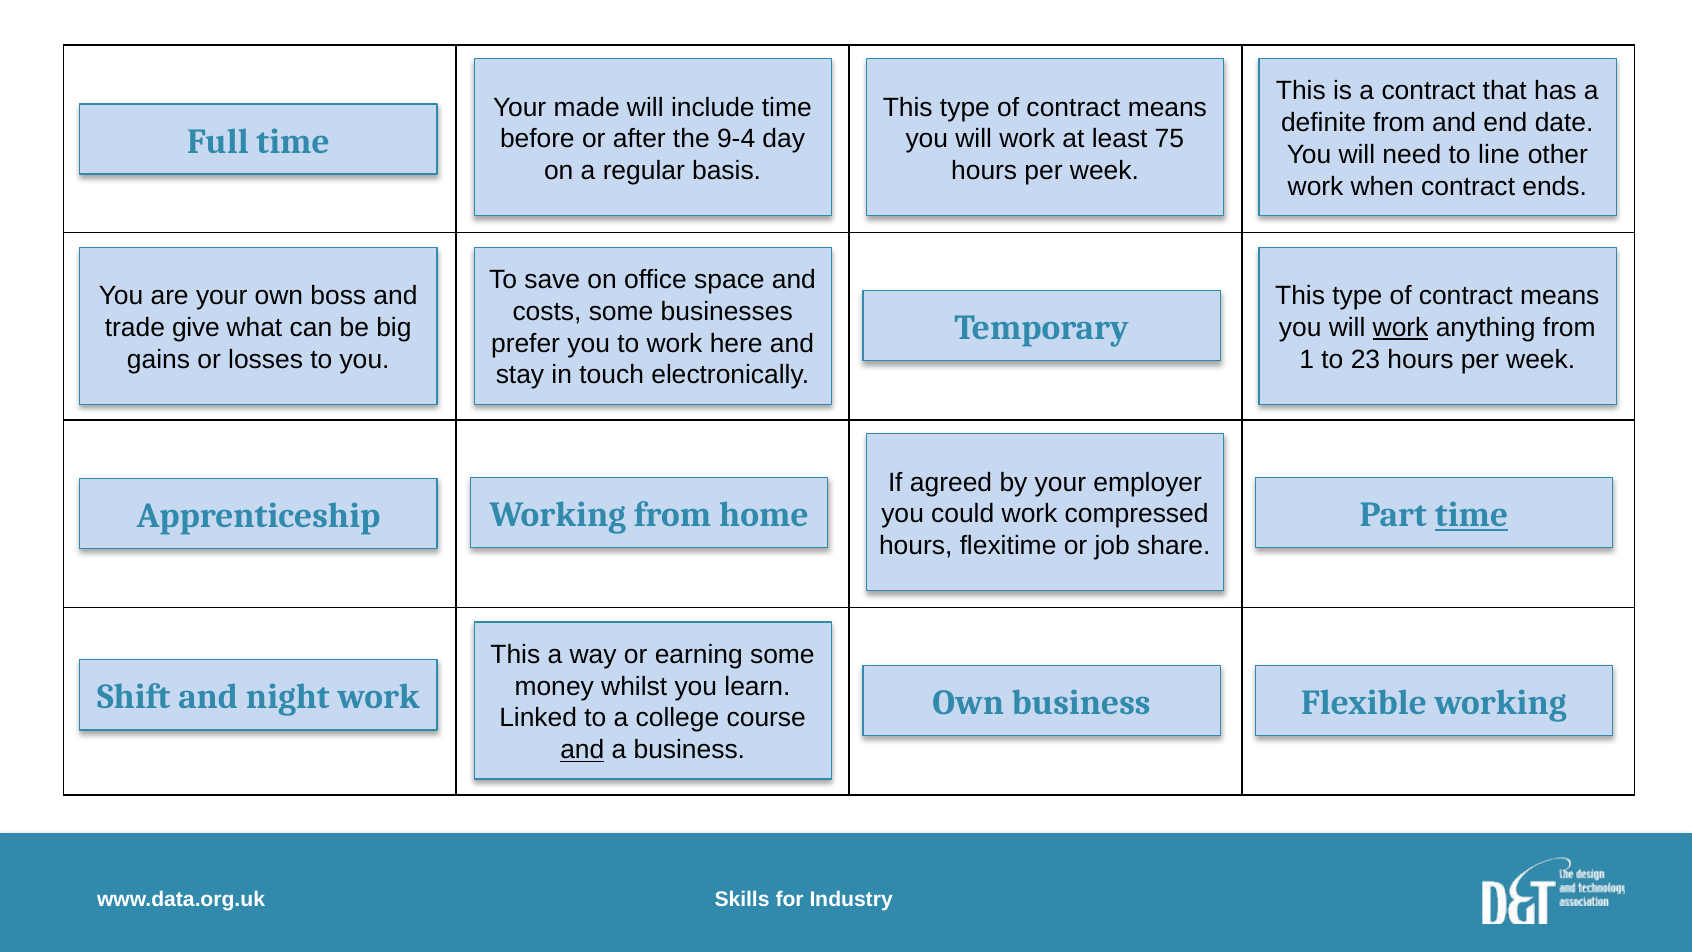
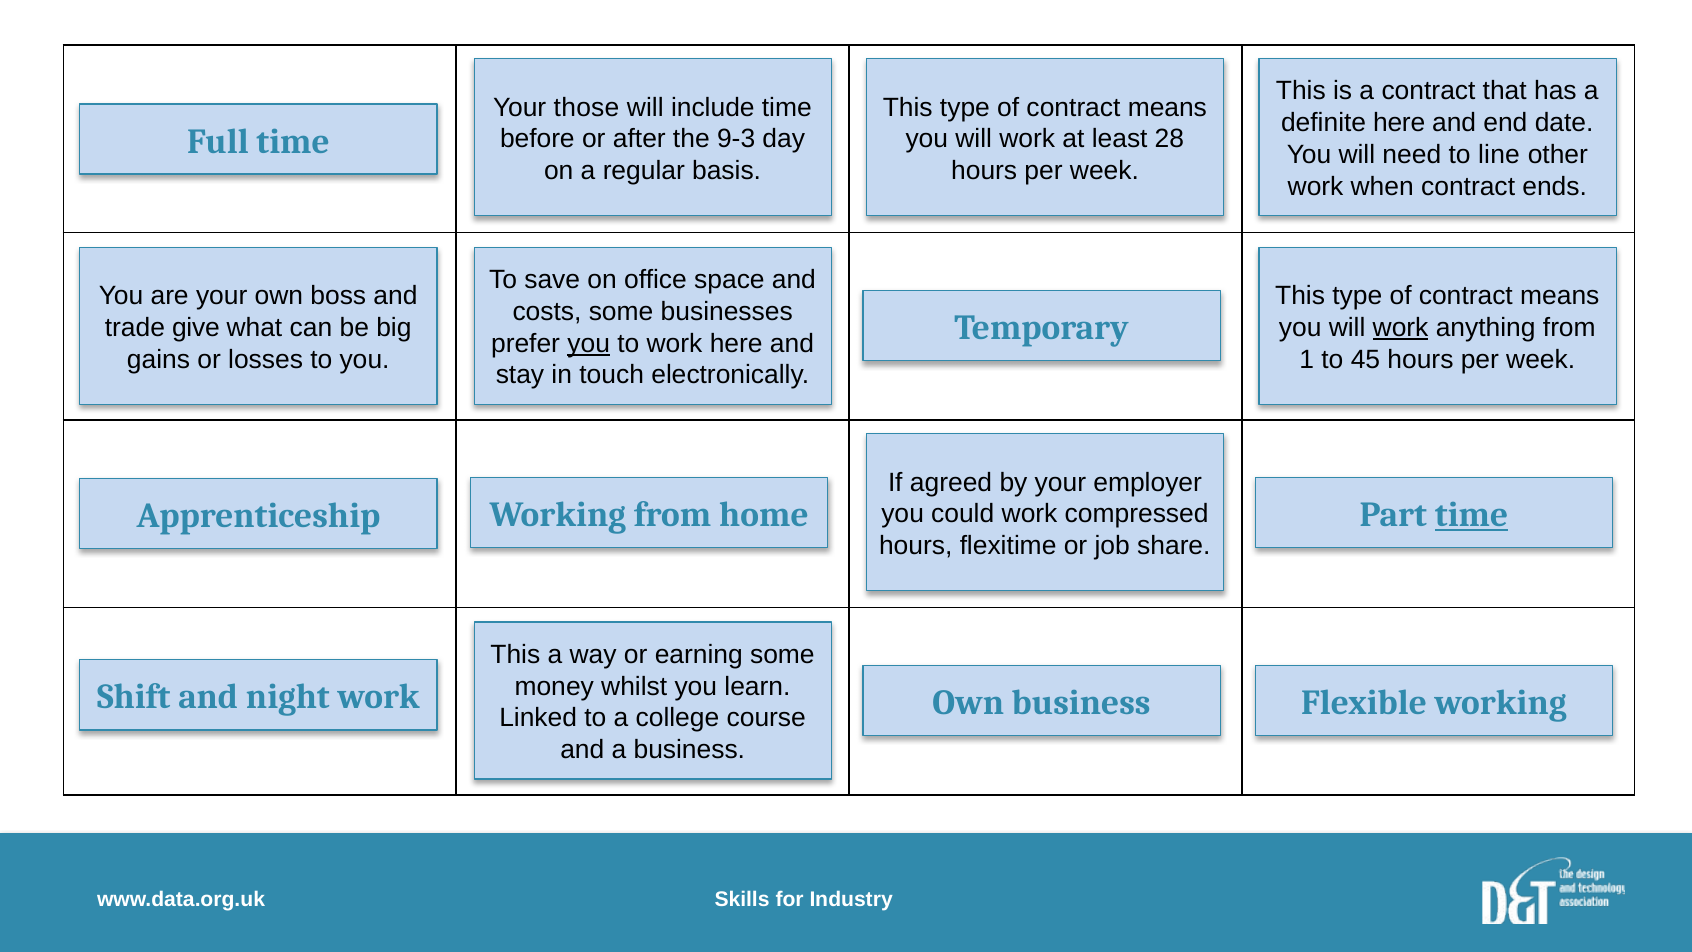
made: made -> those
definite from: from -> here
9-4: 9-4 -> 9-3
75: 75 -> 28
you at (589, 343) underline: none -> present
23: 23 -> 45
and at (582, 750) underline: present -> none
